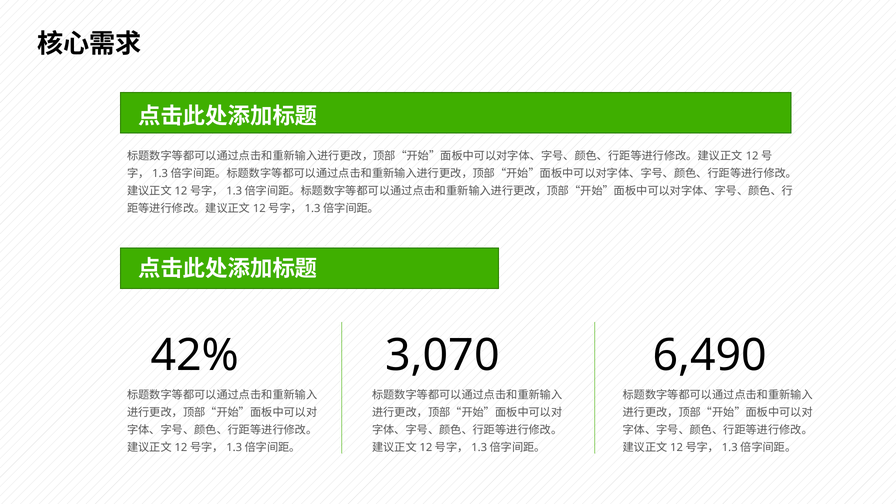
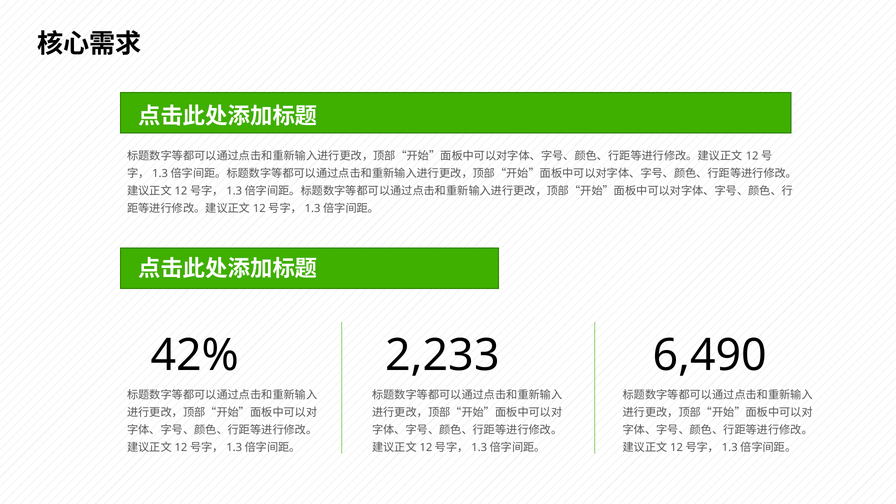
3,070: 3,070 -> 2,233
